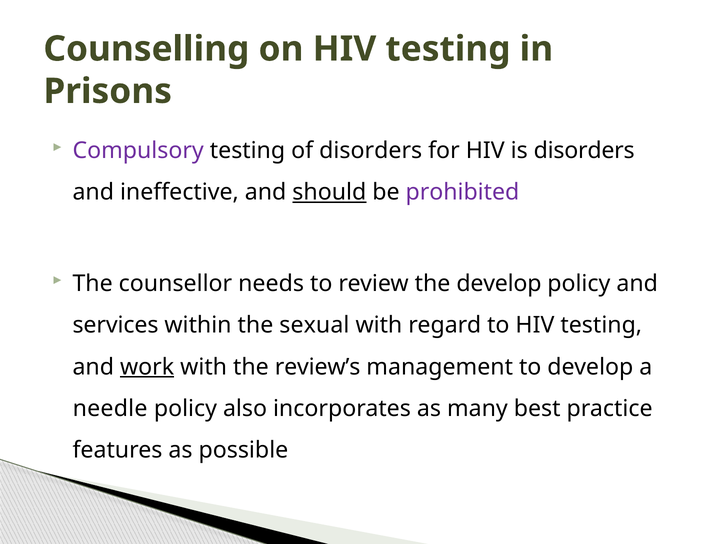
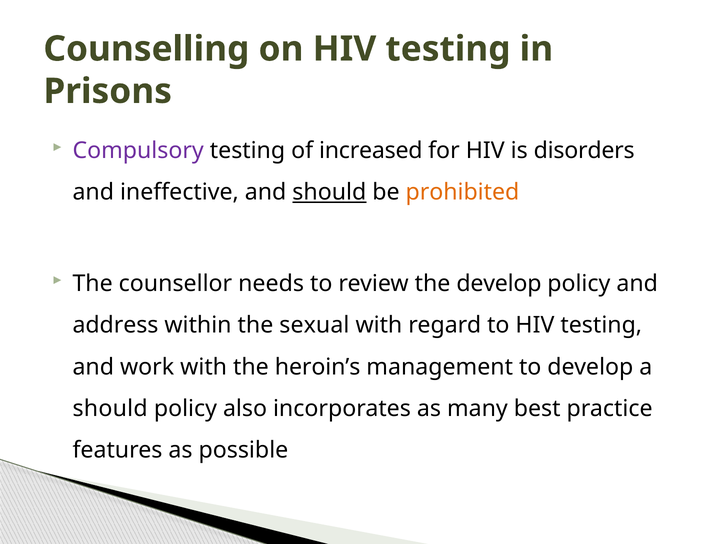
of disorders: disorders -> increased
prohibited colour: purple -> orange
services: services -> address
work underline: present -> none
review’s: review’s -> heroin’s
needle at (110, 408): needle -> should
